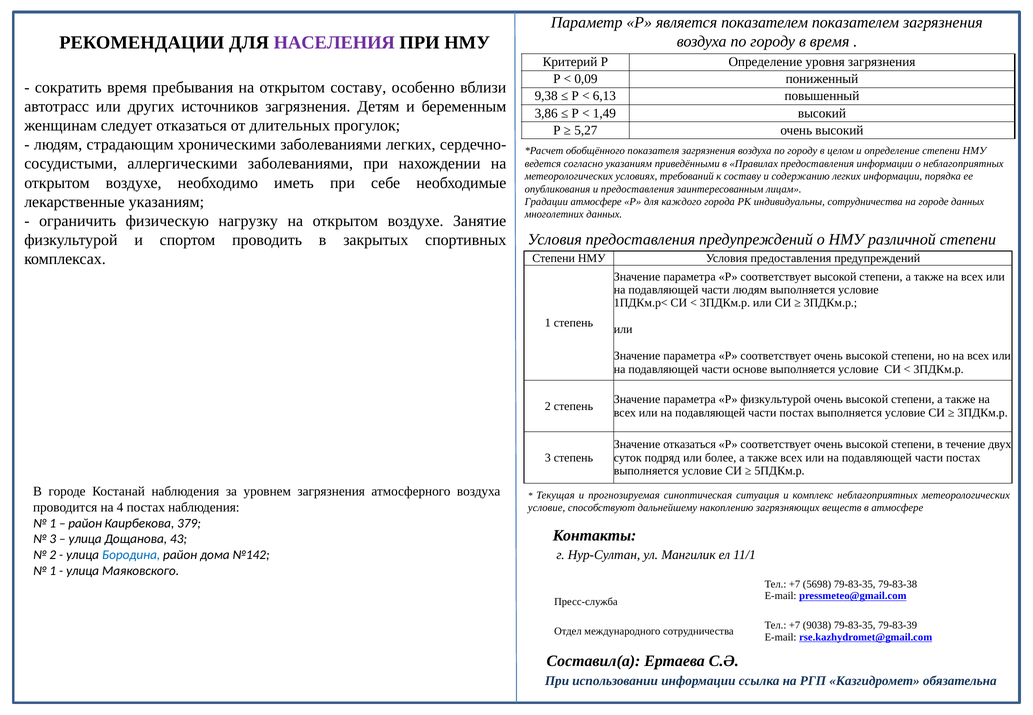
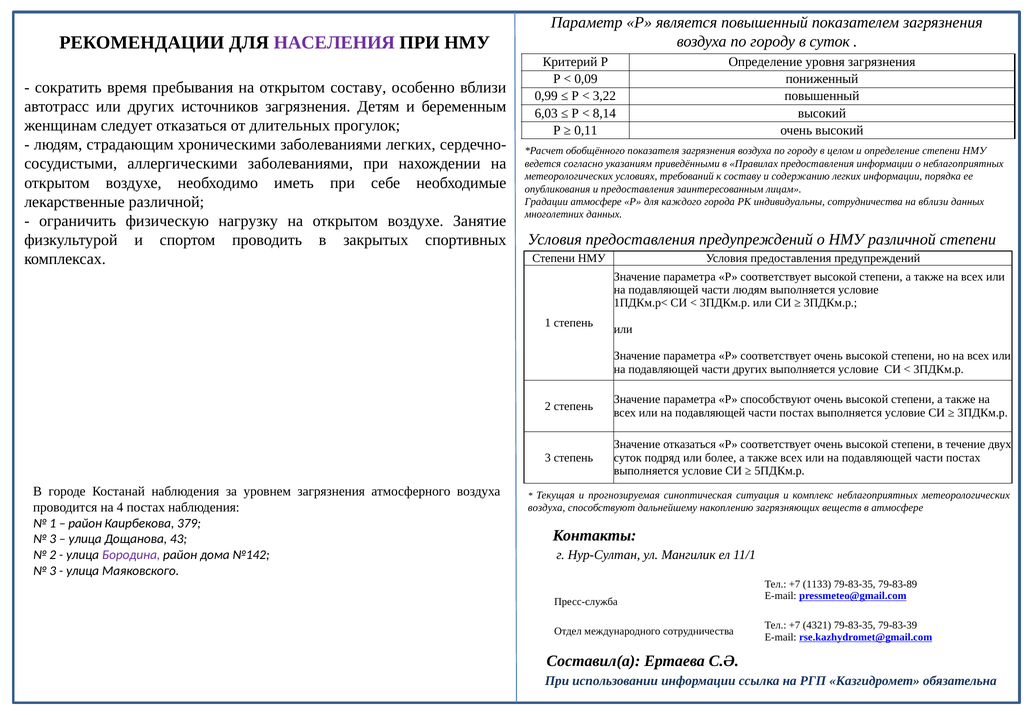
является показателем: показателем -> повышенный
в время: время -> суток
9,38: 9,38 -> 0,99
6,13: 6,13 -> 3,22
3,86: 3,86 -> 6,03
1,49: 1,49 -> 8,14
5,27: 5,27 -> 0,11
лекарственные указаниям: указаниям -> различной
на городе: городе -> вблизи
части основе: основе -> других
Р физкультурой: физкультурой -> способствуют
условие at (547, 508): условие -> воздуха
Бородина colour: blue -> purple
1 at (53, 571): 1 -> 3
5698: 5698 -> 1133
79-83-38: 79-83-38 -> 79-83-89
9038: 9038 -> 4321
